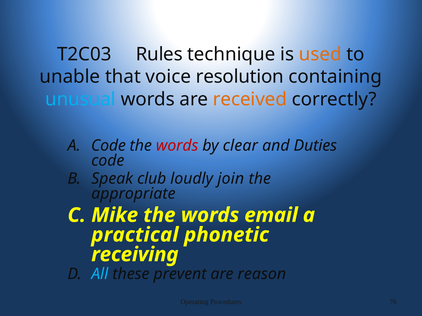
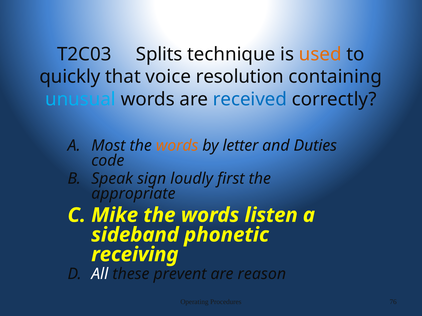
Rules: Rules -> Splits
unable: unable -> quickly
received colour: orange -> blue
A Code: Code -> Most
words at (177, 146) colour: red -> orange
clear: clear -> letter
club: club -> sign
join: join -> first
email: email -> listen
practical: practical -> sideband
All colour: light blue -> white
